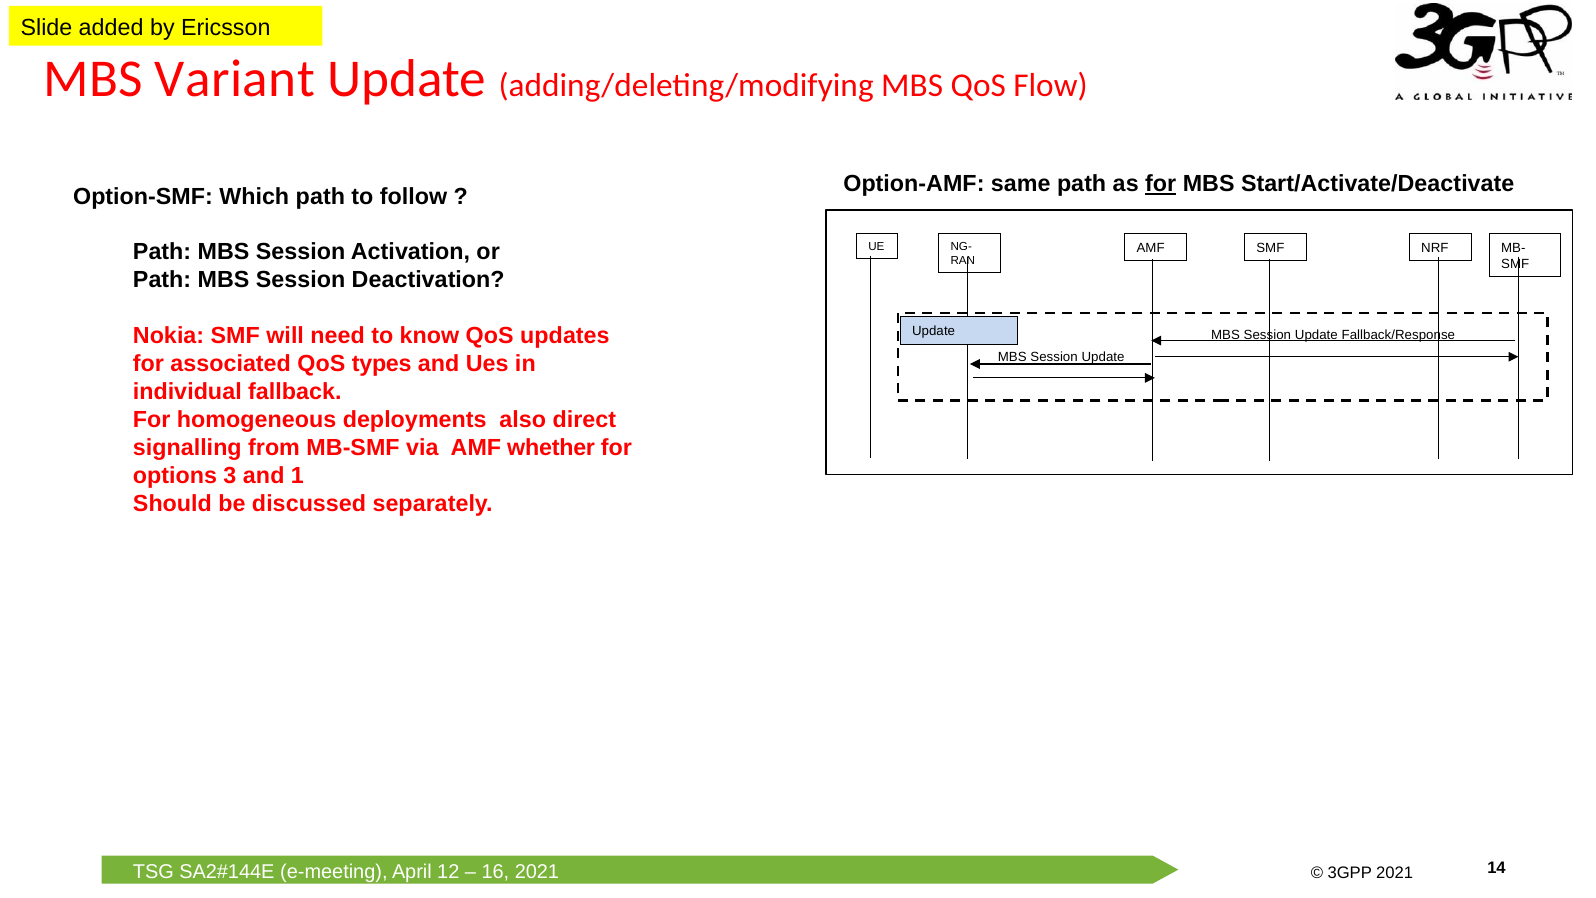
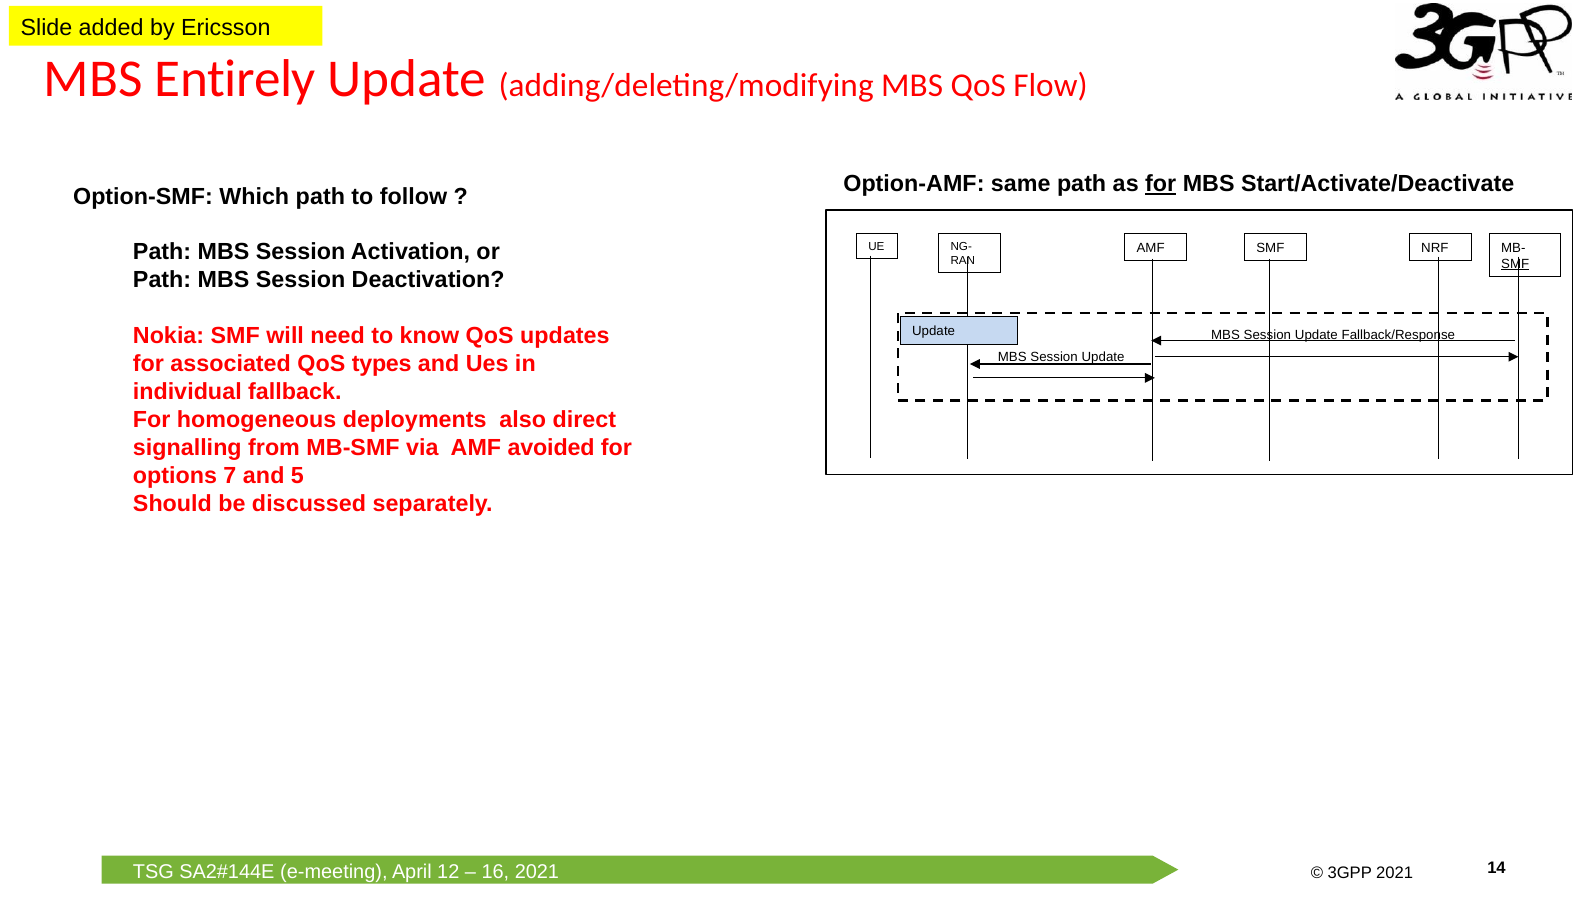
Variant: Variant -> Entirely
SMF at (1515, 264) underline: none -> present
whether: whether -> avoided
3: 3 -> 7
1: 1 -> 5
